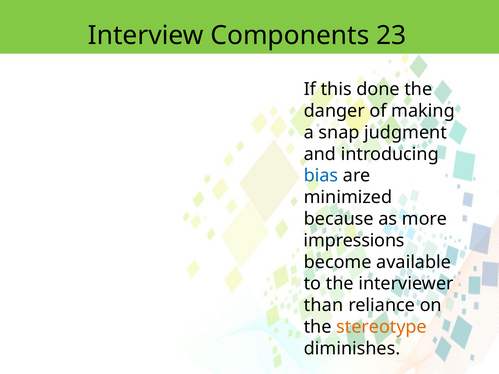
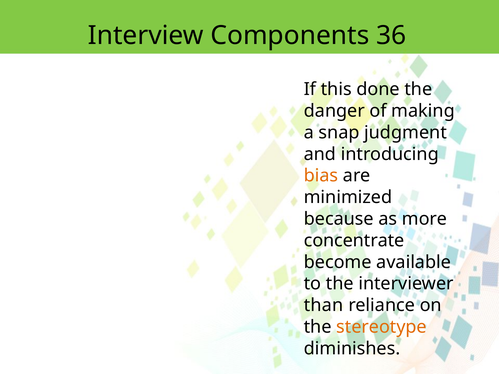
23: 23 -> 36
bias colour: blue -> orange
impressions: impressions -> concentrate
